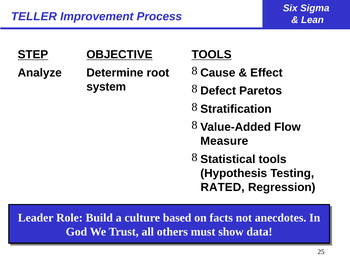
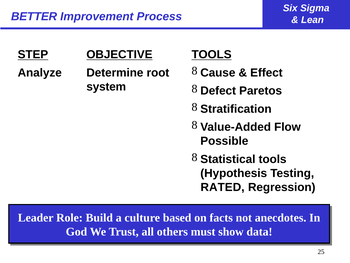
TELLER: TELLER -> BETTER
Measure: Measure -> Possible
